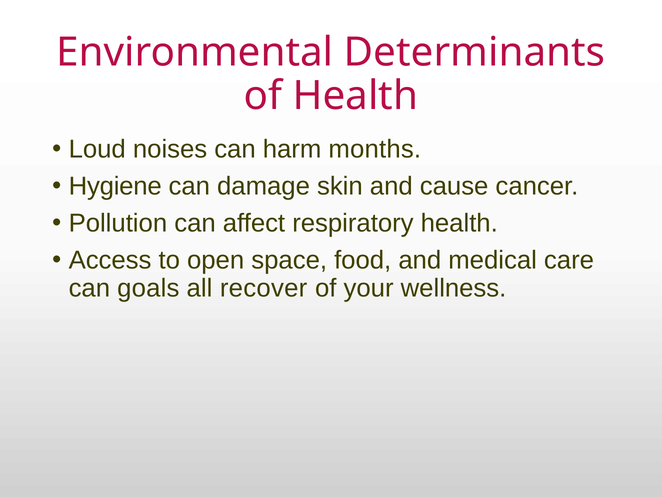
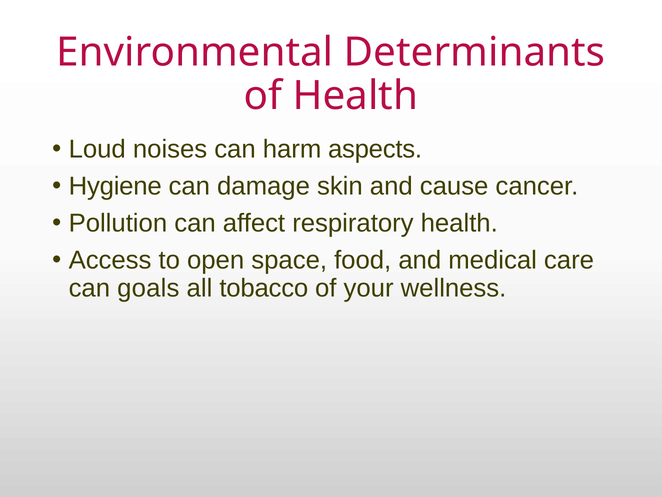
months: months -> aspects
recover: recover -> tobacco
